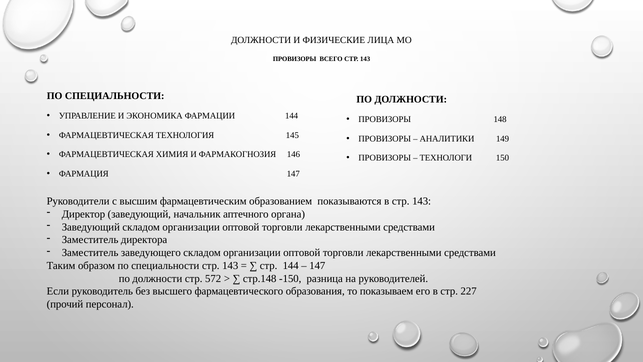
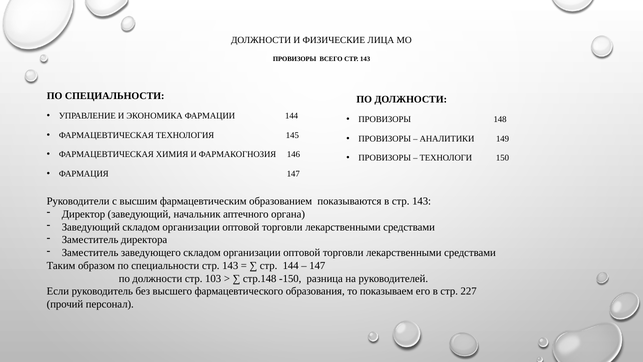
572: 572 -> 103
